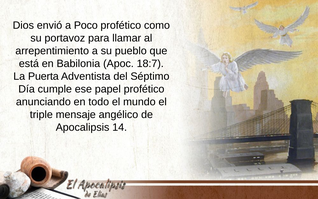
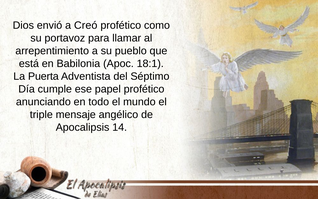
Poco: Poco -> Creó
18:7: 18:7 -> 18:1
